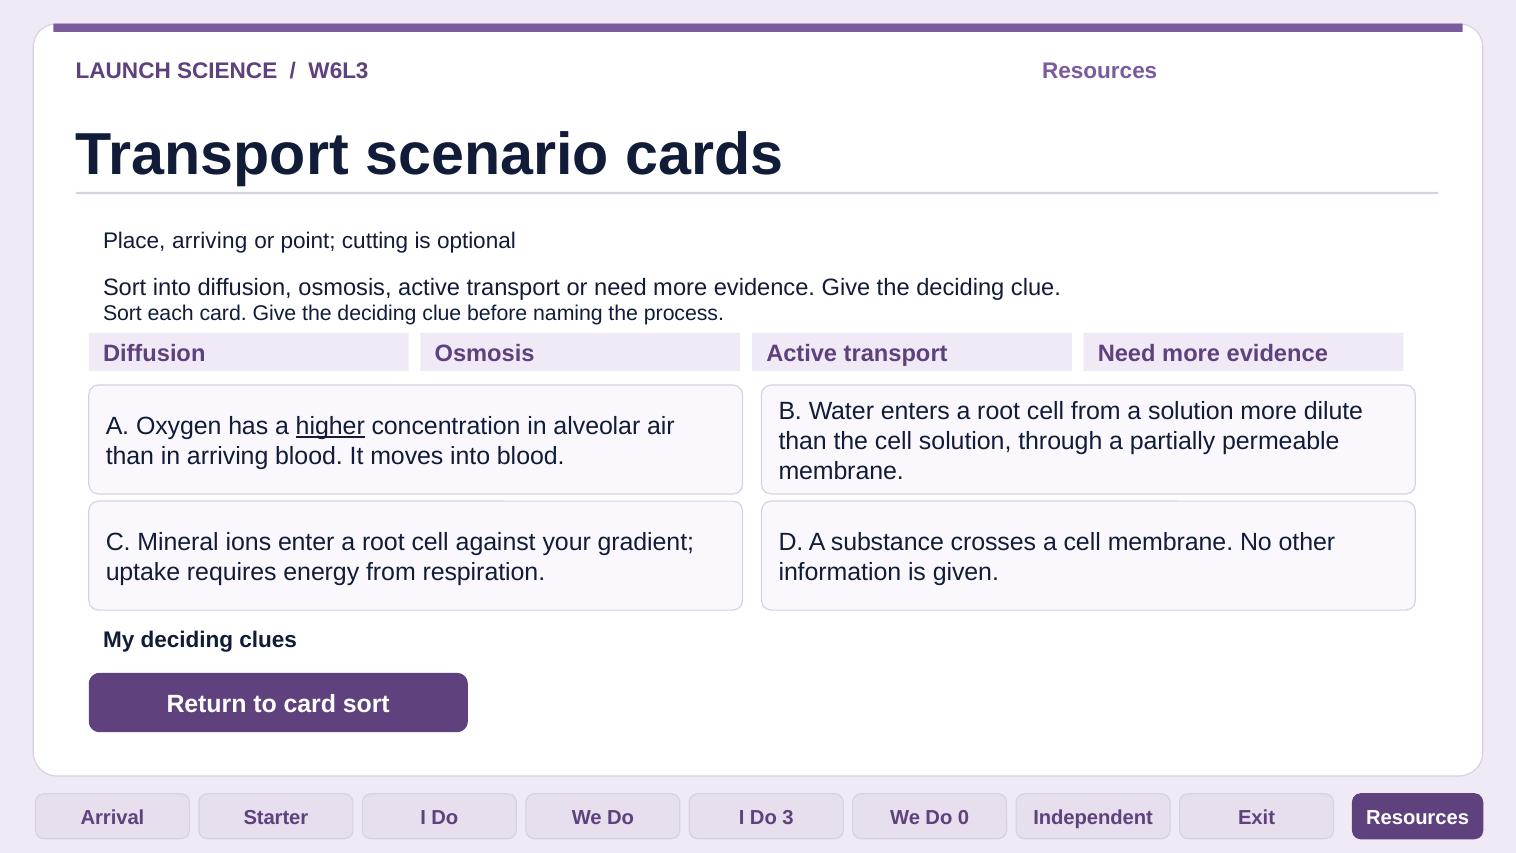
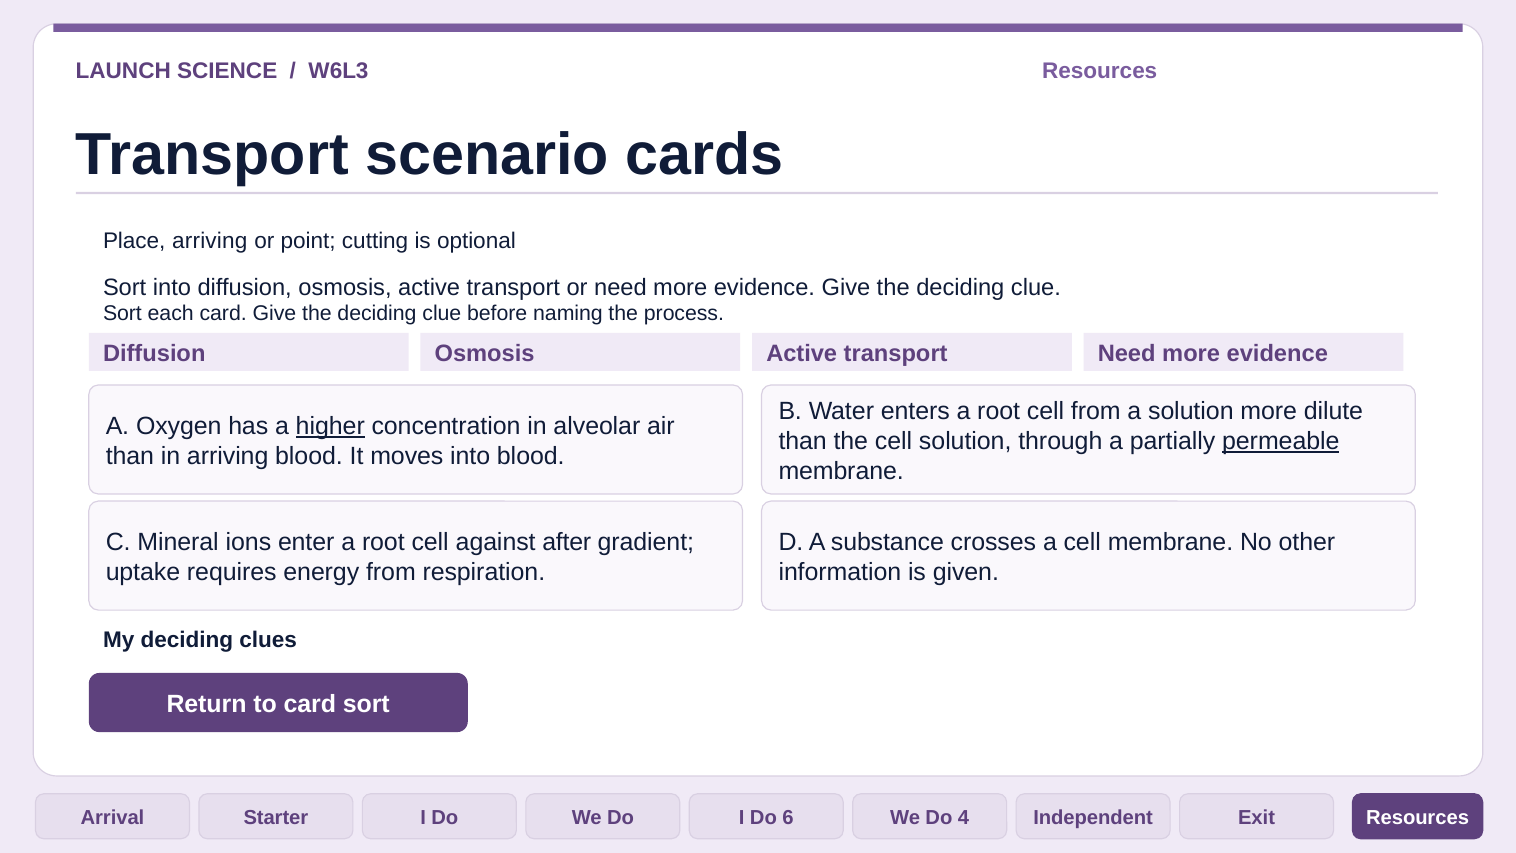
permeable underline: none -> present
your: your -> after
3: 3 -> 6
0: 0 -> 4
